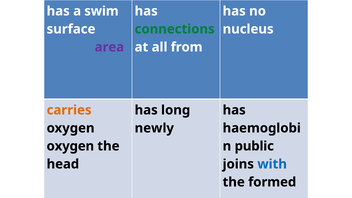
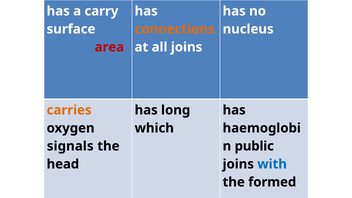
swim: swim -> carry
connections colour: green -> orange
area colour: purple -> red
all from: from -> joins
newly: newly -> which
oxygen at (70, 146): oxygen -> signals
